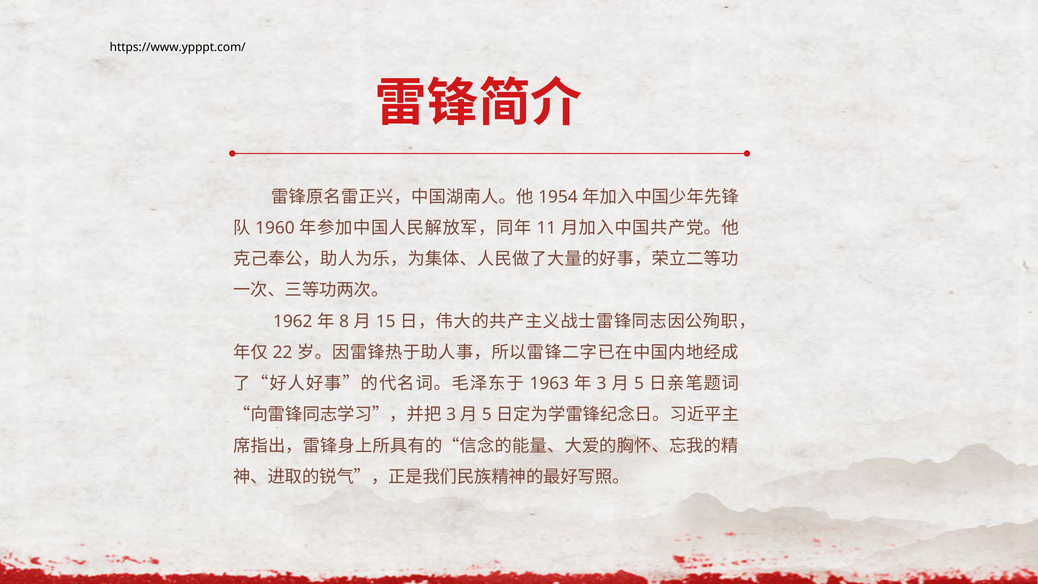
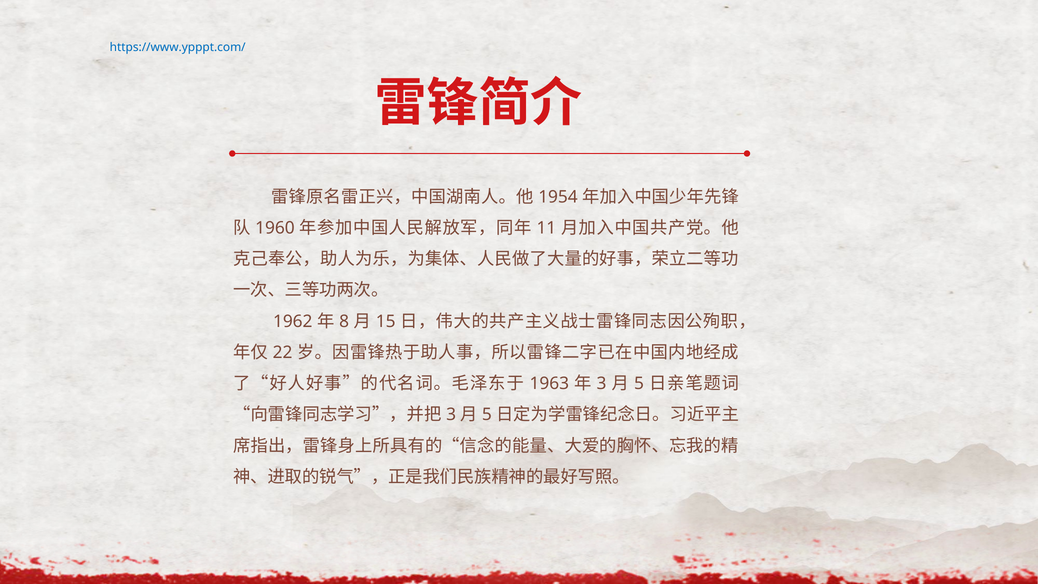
https://www.ypppt.com/ colour: black -> blue
